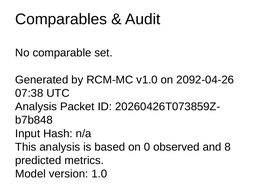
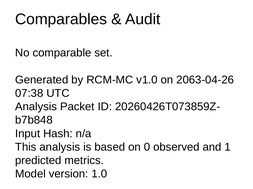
2092-04-26: 2092-04-26 -> 2063-04-26
8: 8 -> 1
